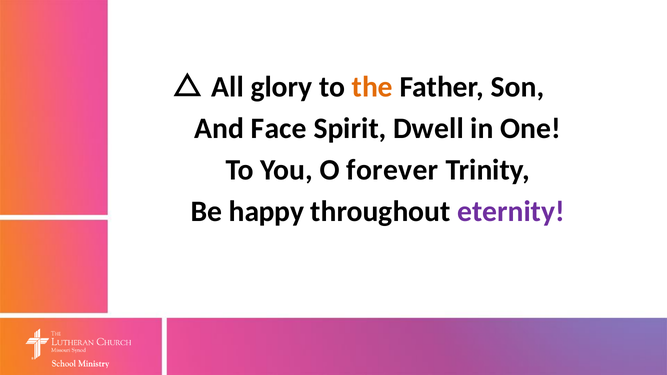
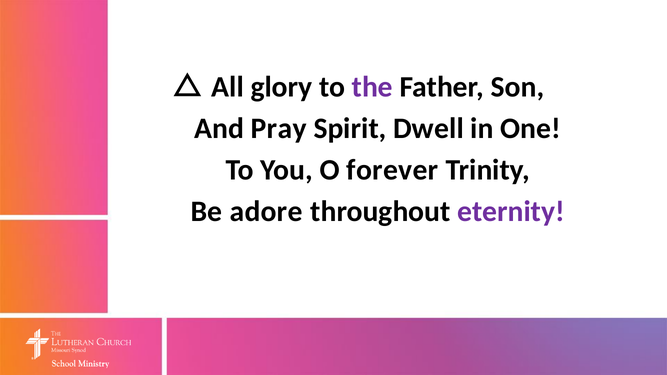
the colour: orange -> purple
Face: Face -> Pray
happy: happy -> adore
